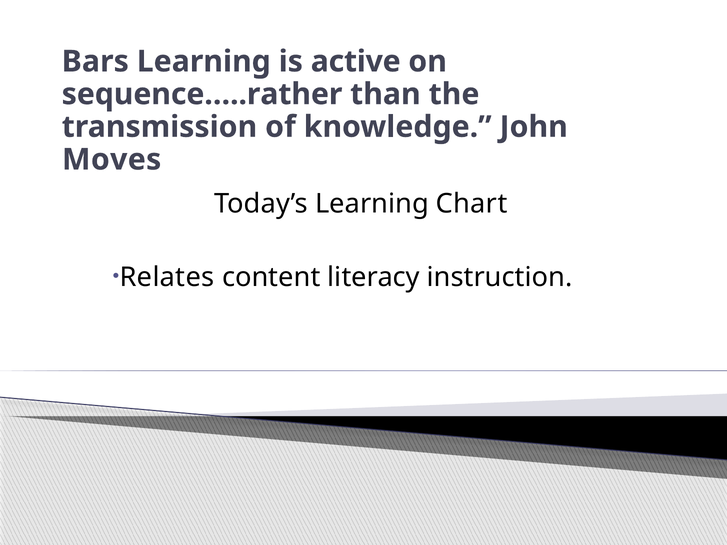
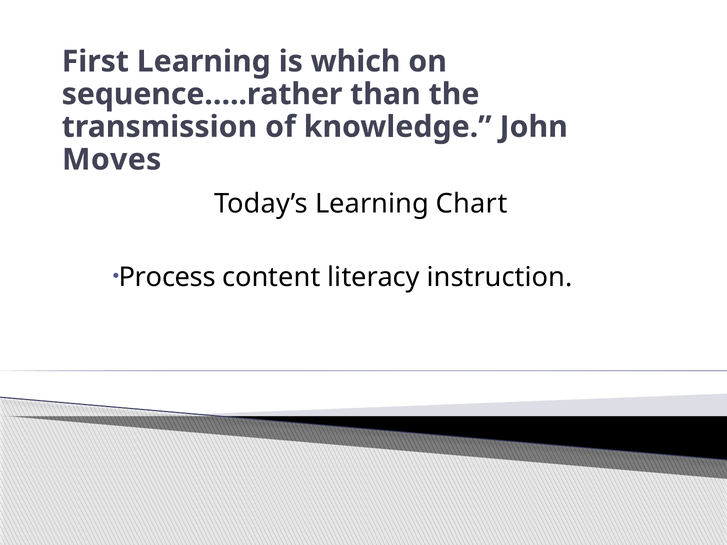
Bars: Bars -> First
active: active -> which
Relates: Relates -> Process
